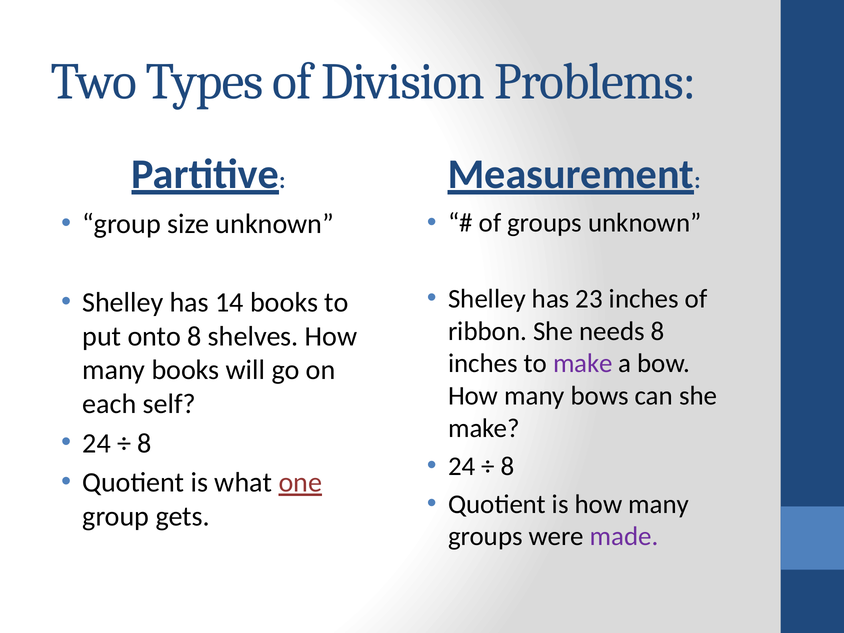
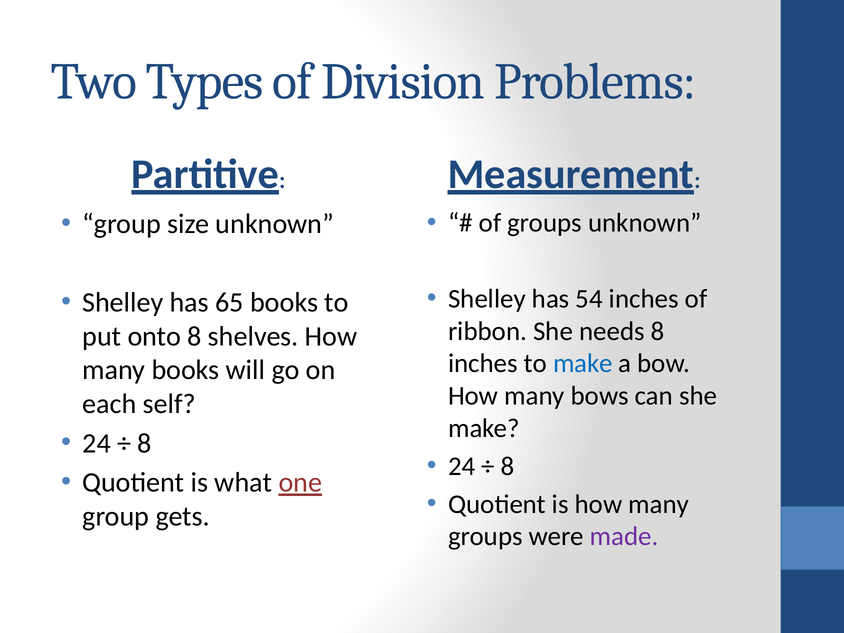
23: 23 -> 54
14: 14 -> 65
make at (583, 364) colour: purple -> blue
